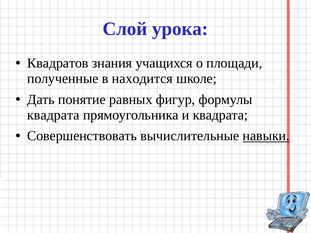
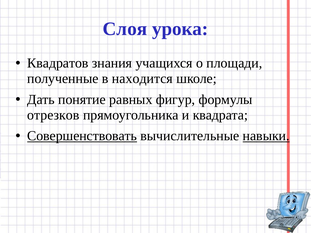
Слой: Слой -> Слоя
квадрата at (53, 115): квадрата -> отрезков
Совершенствовать underline: none -> present
